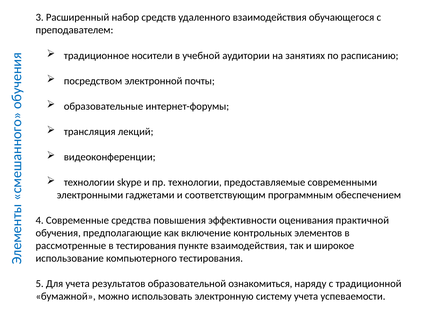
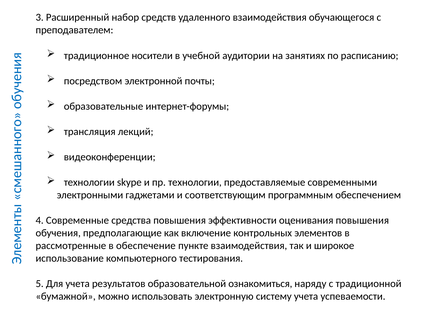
оценивания практичной: практичной -> повышения
в тестирования: тестирования -> обеспечение
